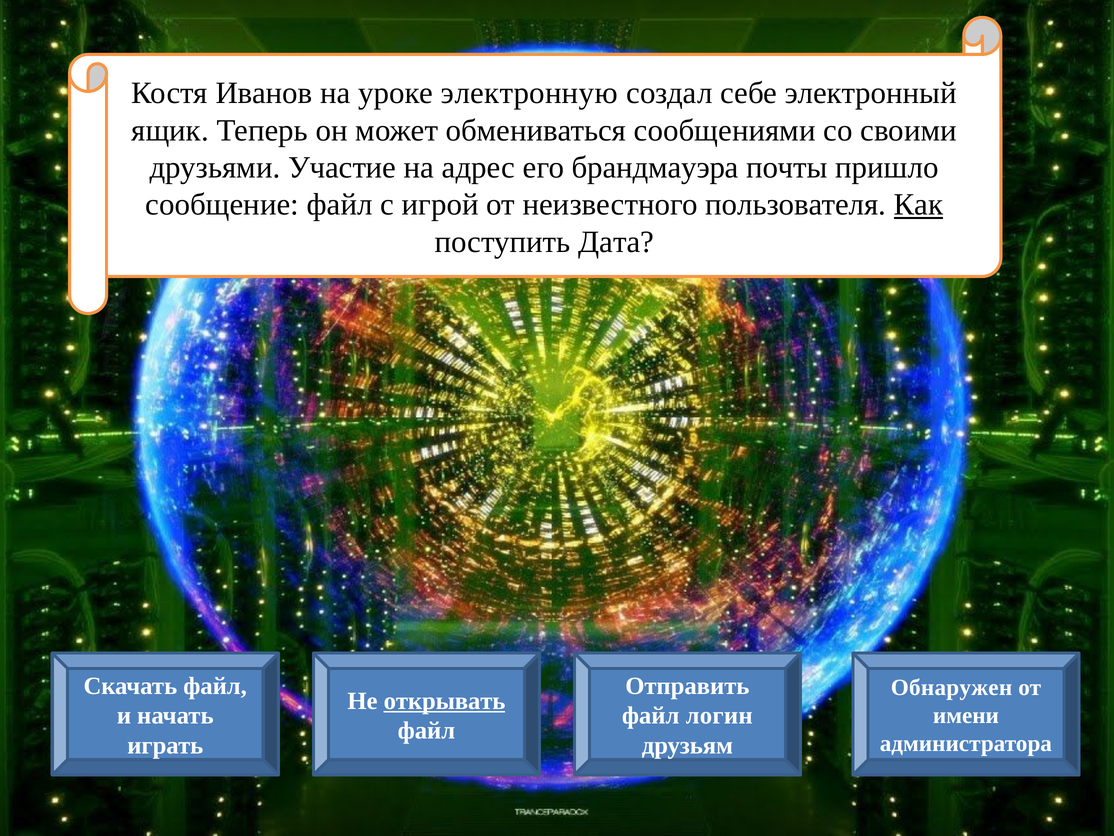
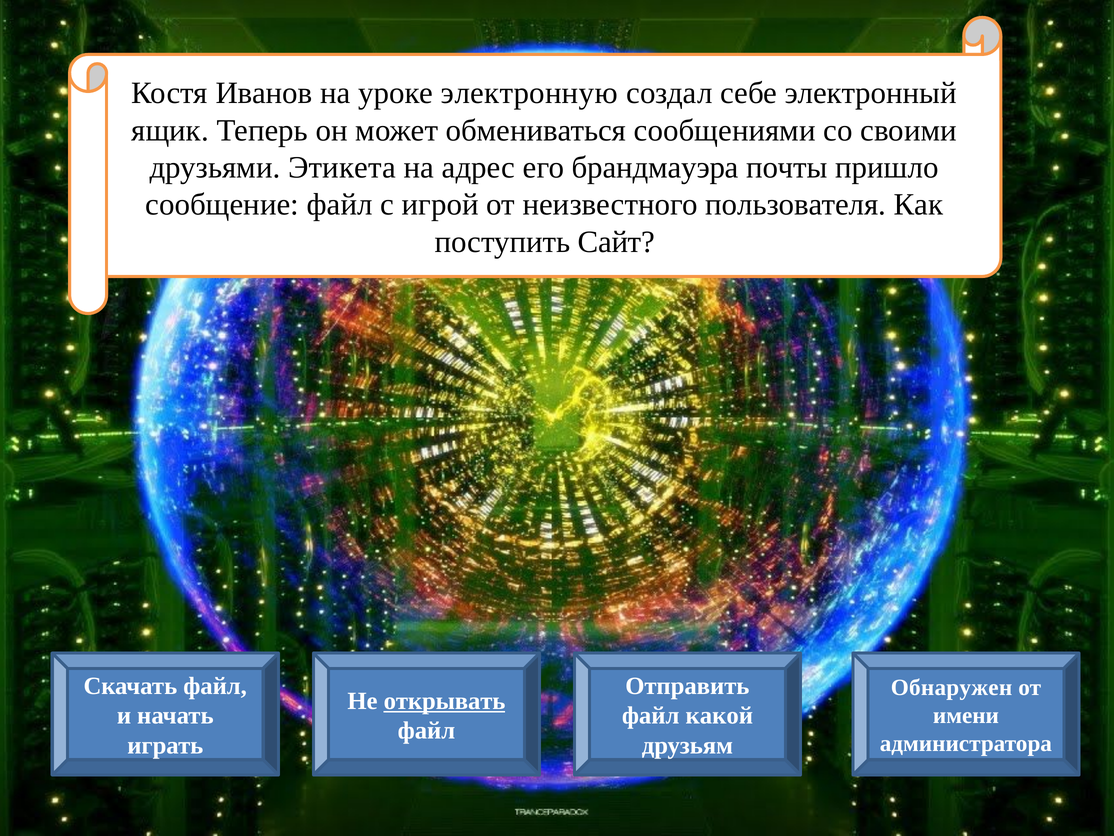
Участие: Участие -> Этикета
Как underline: present -> none
Дата: Дата -> Сайт
логин: логин -> какой
